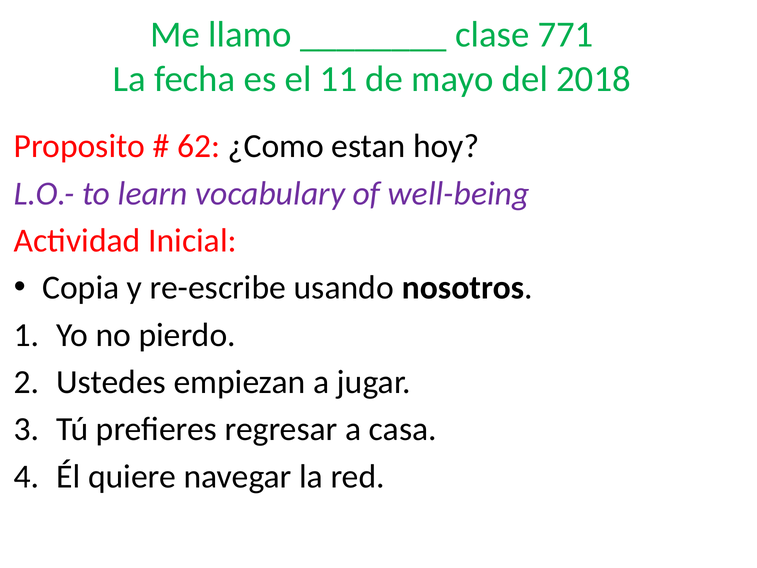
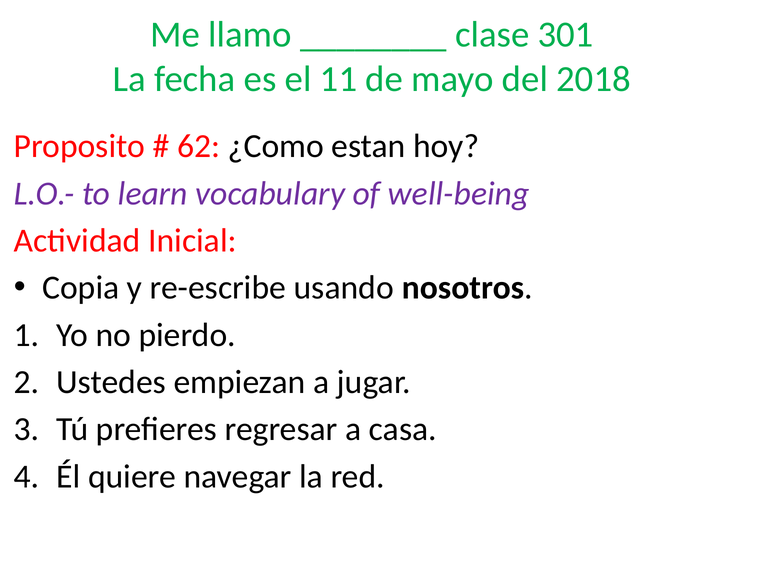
771: 771 -> 301
